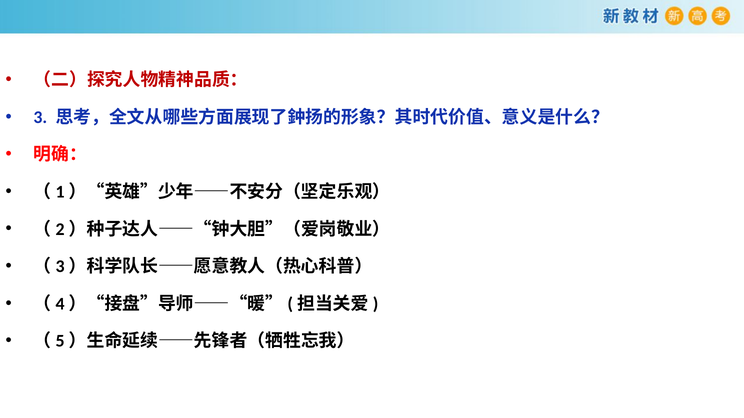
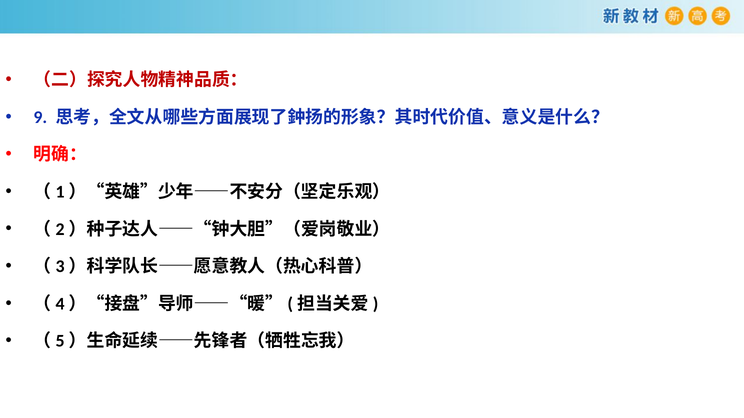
3: 3 -> 9
